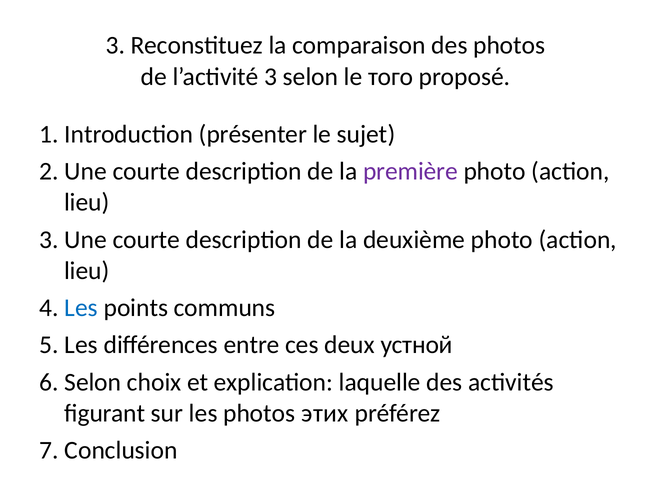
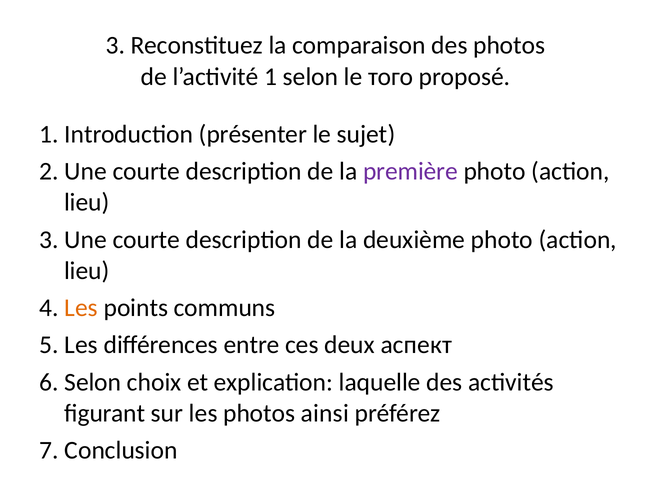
l’activité 3: 3 -> 1
Les at (81, 308) colour: blue -> orange
устной: устной -> аспект
этих: этих -> ainsi
